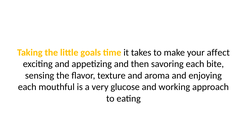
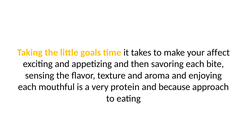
glucose: glucose -> protein
working: working -> because
